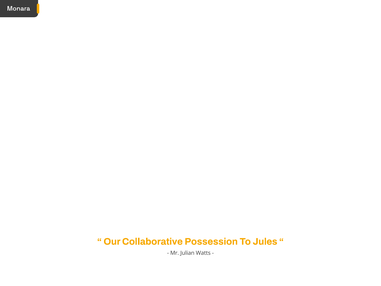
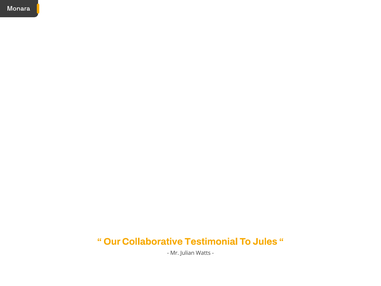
Possession: Possession -> Testimonial
